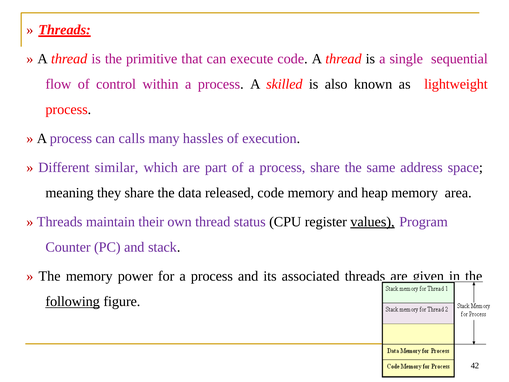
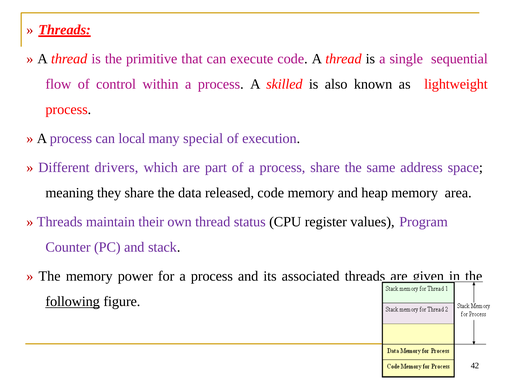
calls: calls -> local
hassles: hassles -> special
similar: similar -> drivers
values underline: present -> none
